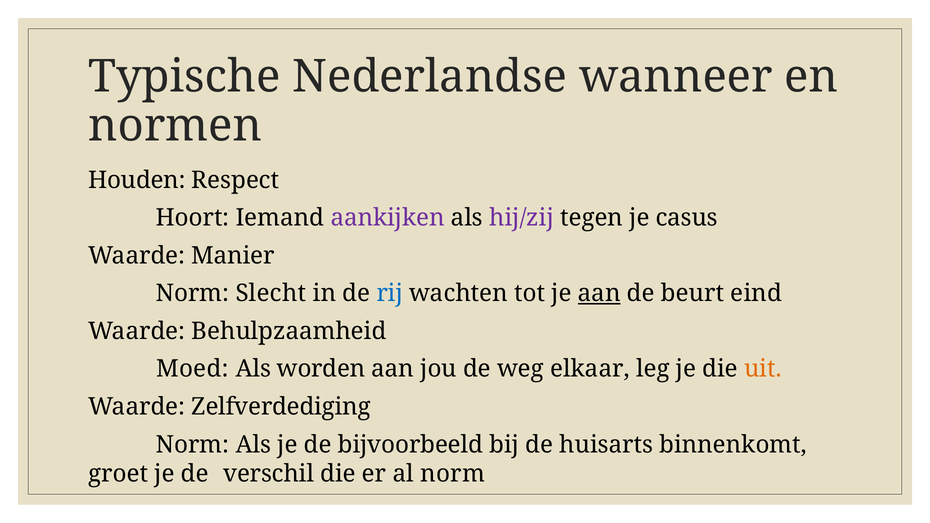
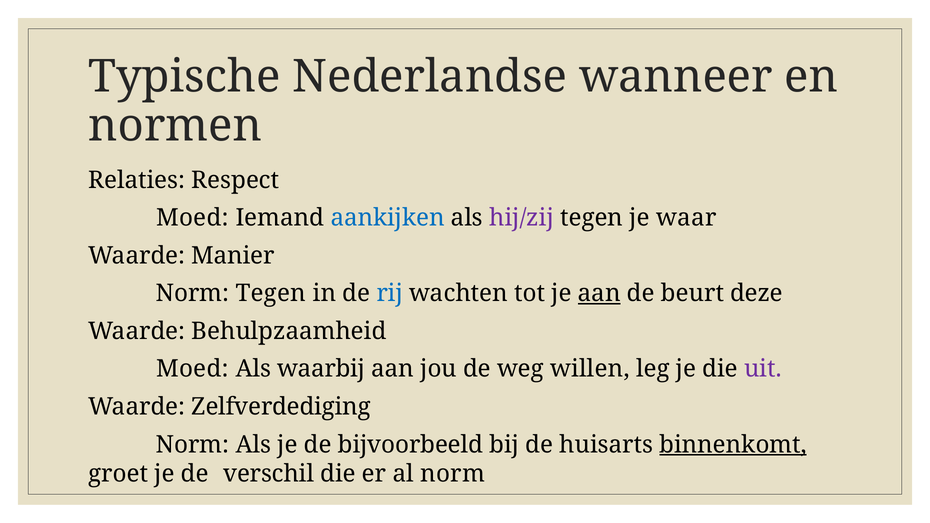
Houden: Houden -> Relaties
Hoort at (193, 218): Hoort -> Moed
aankijken colour: purple -> blue
casus: casus -> waar
Norm Slecht: Slecht -> Tegen
eind: eind -> deze
worden: worden -> waarbij
elkaar: elkaar -> willen
uit colour: orange -> purple
binnenkomt underline: none -> present
